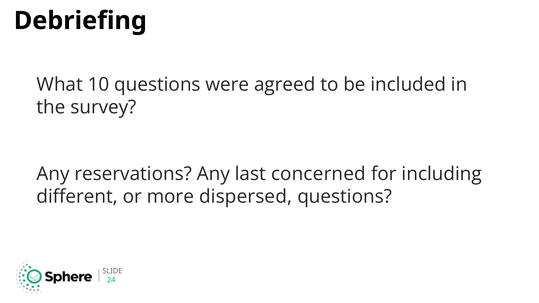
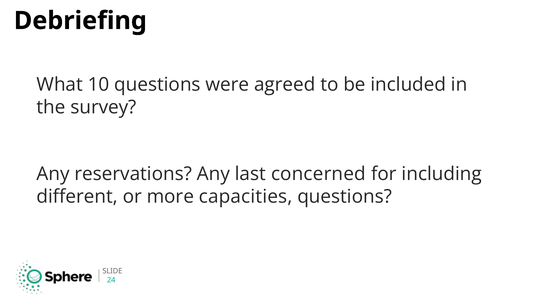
dispersed: dispersed -> capacities
